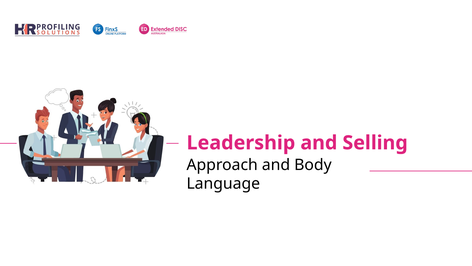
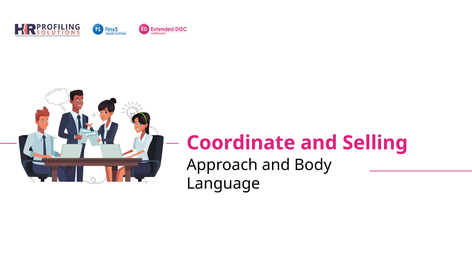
Leadership: Leadership -> Coordinate
